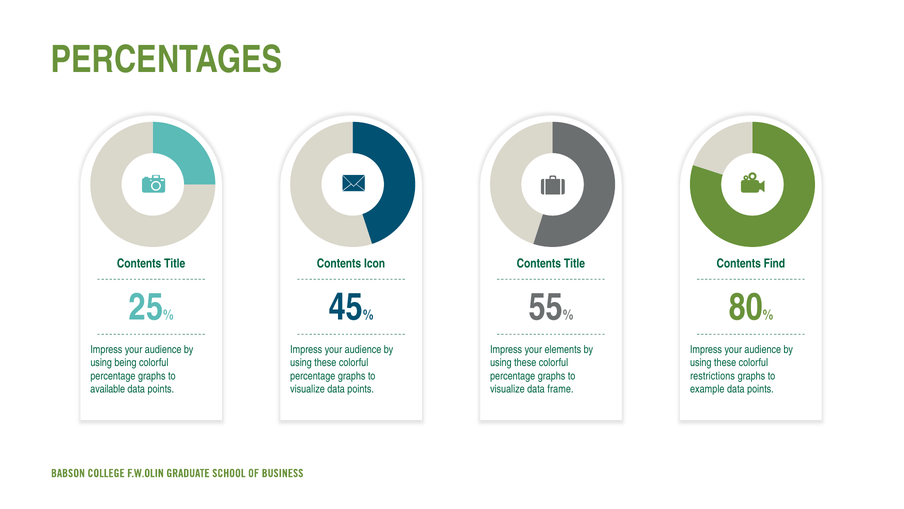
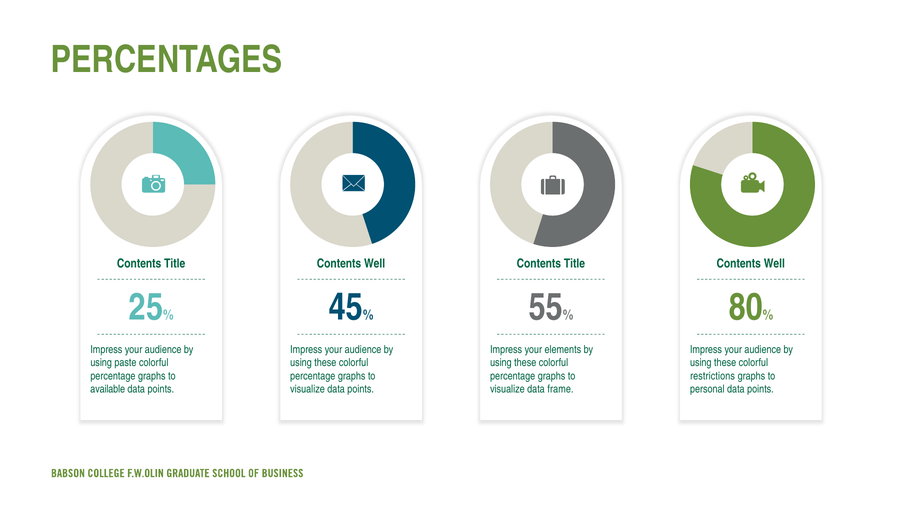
Icon at (375, 263): Icon -> Well
Find at (774, 263): Find -> Well
being: being -> paste
example: example -> personal
